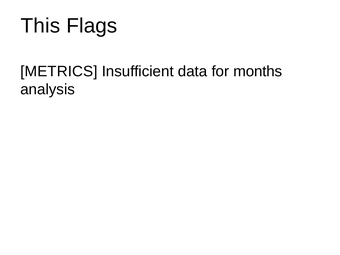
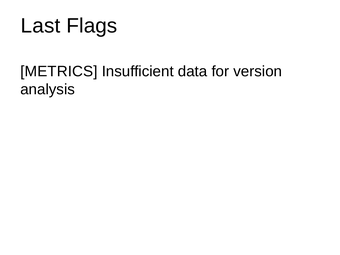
This: This -> Last
months: months -> version
